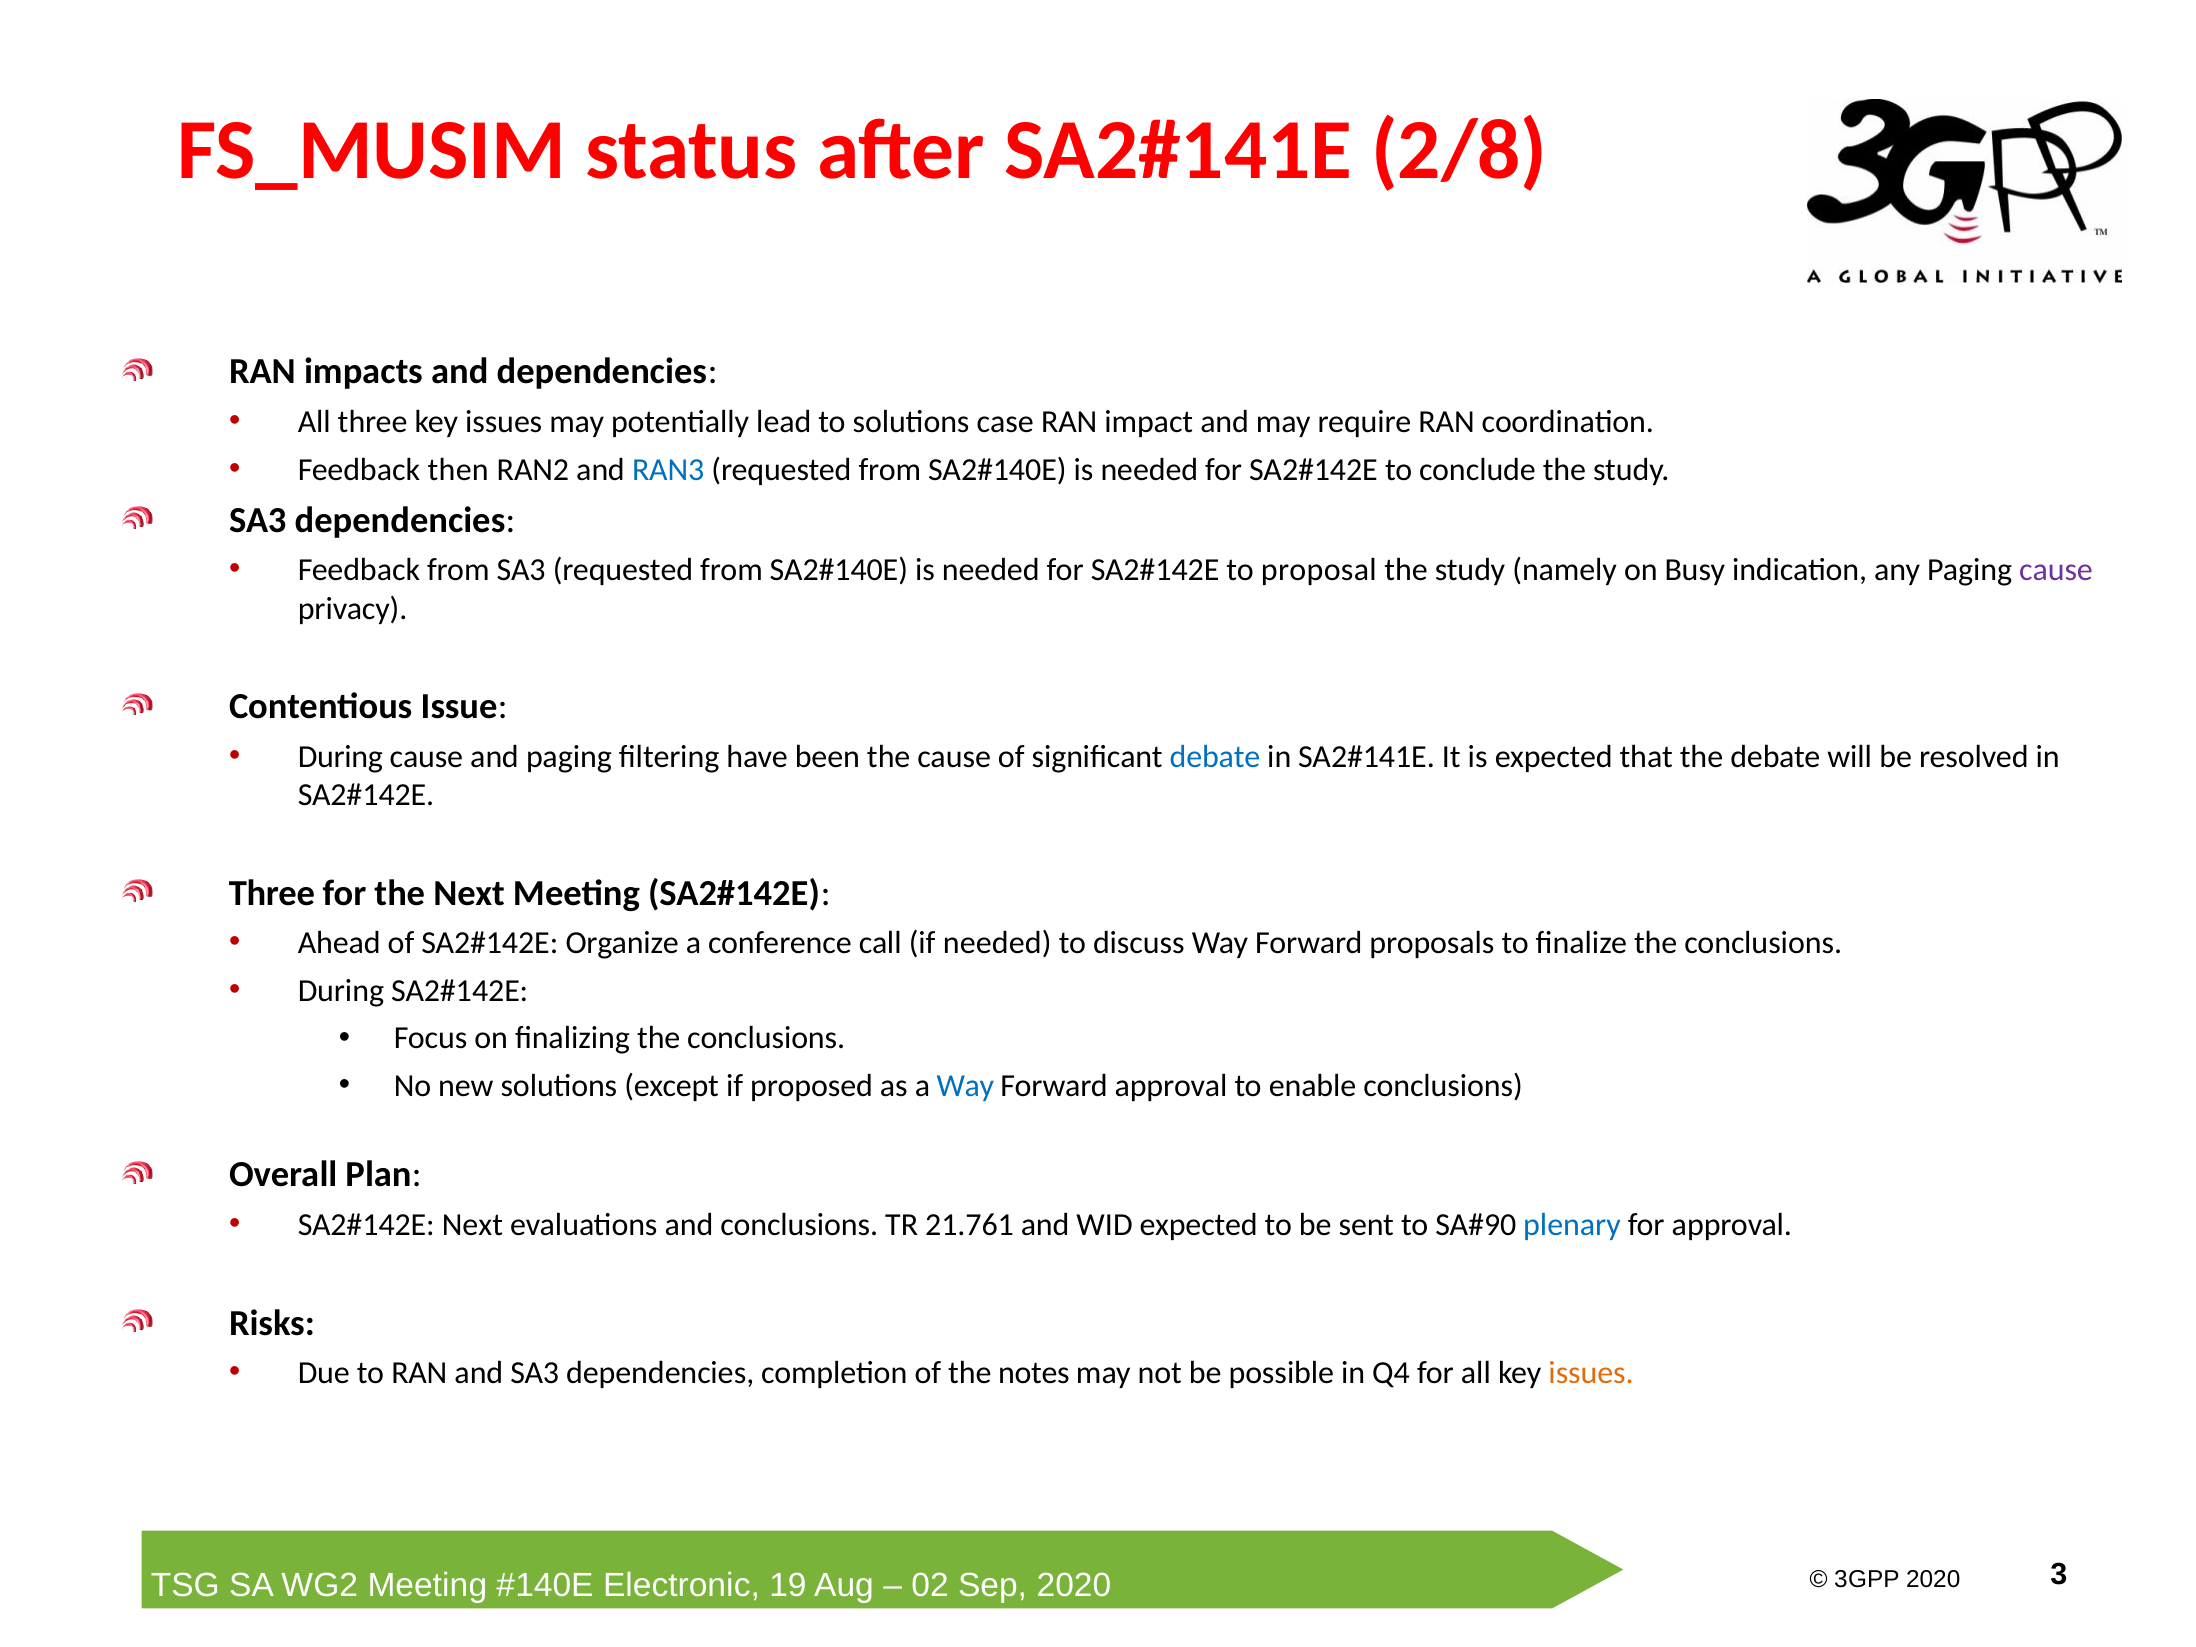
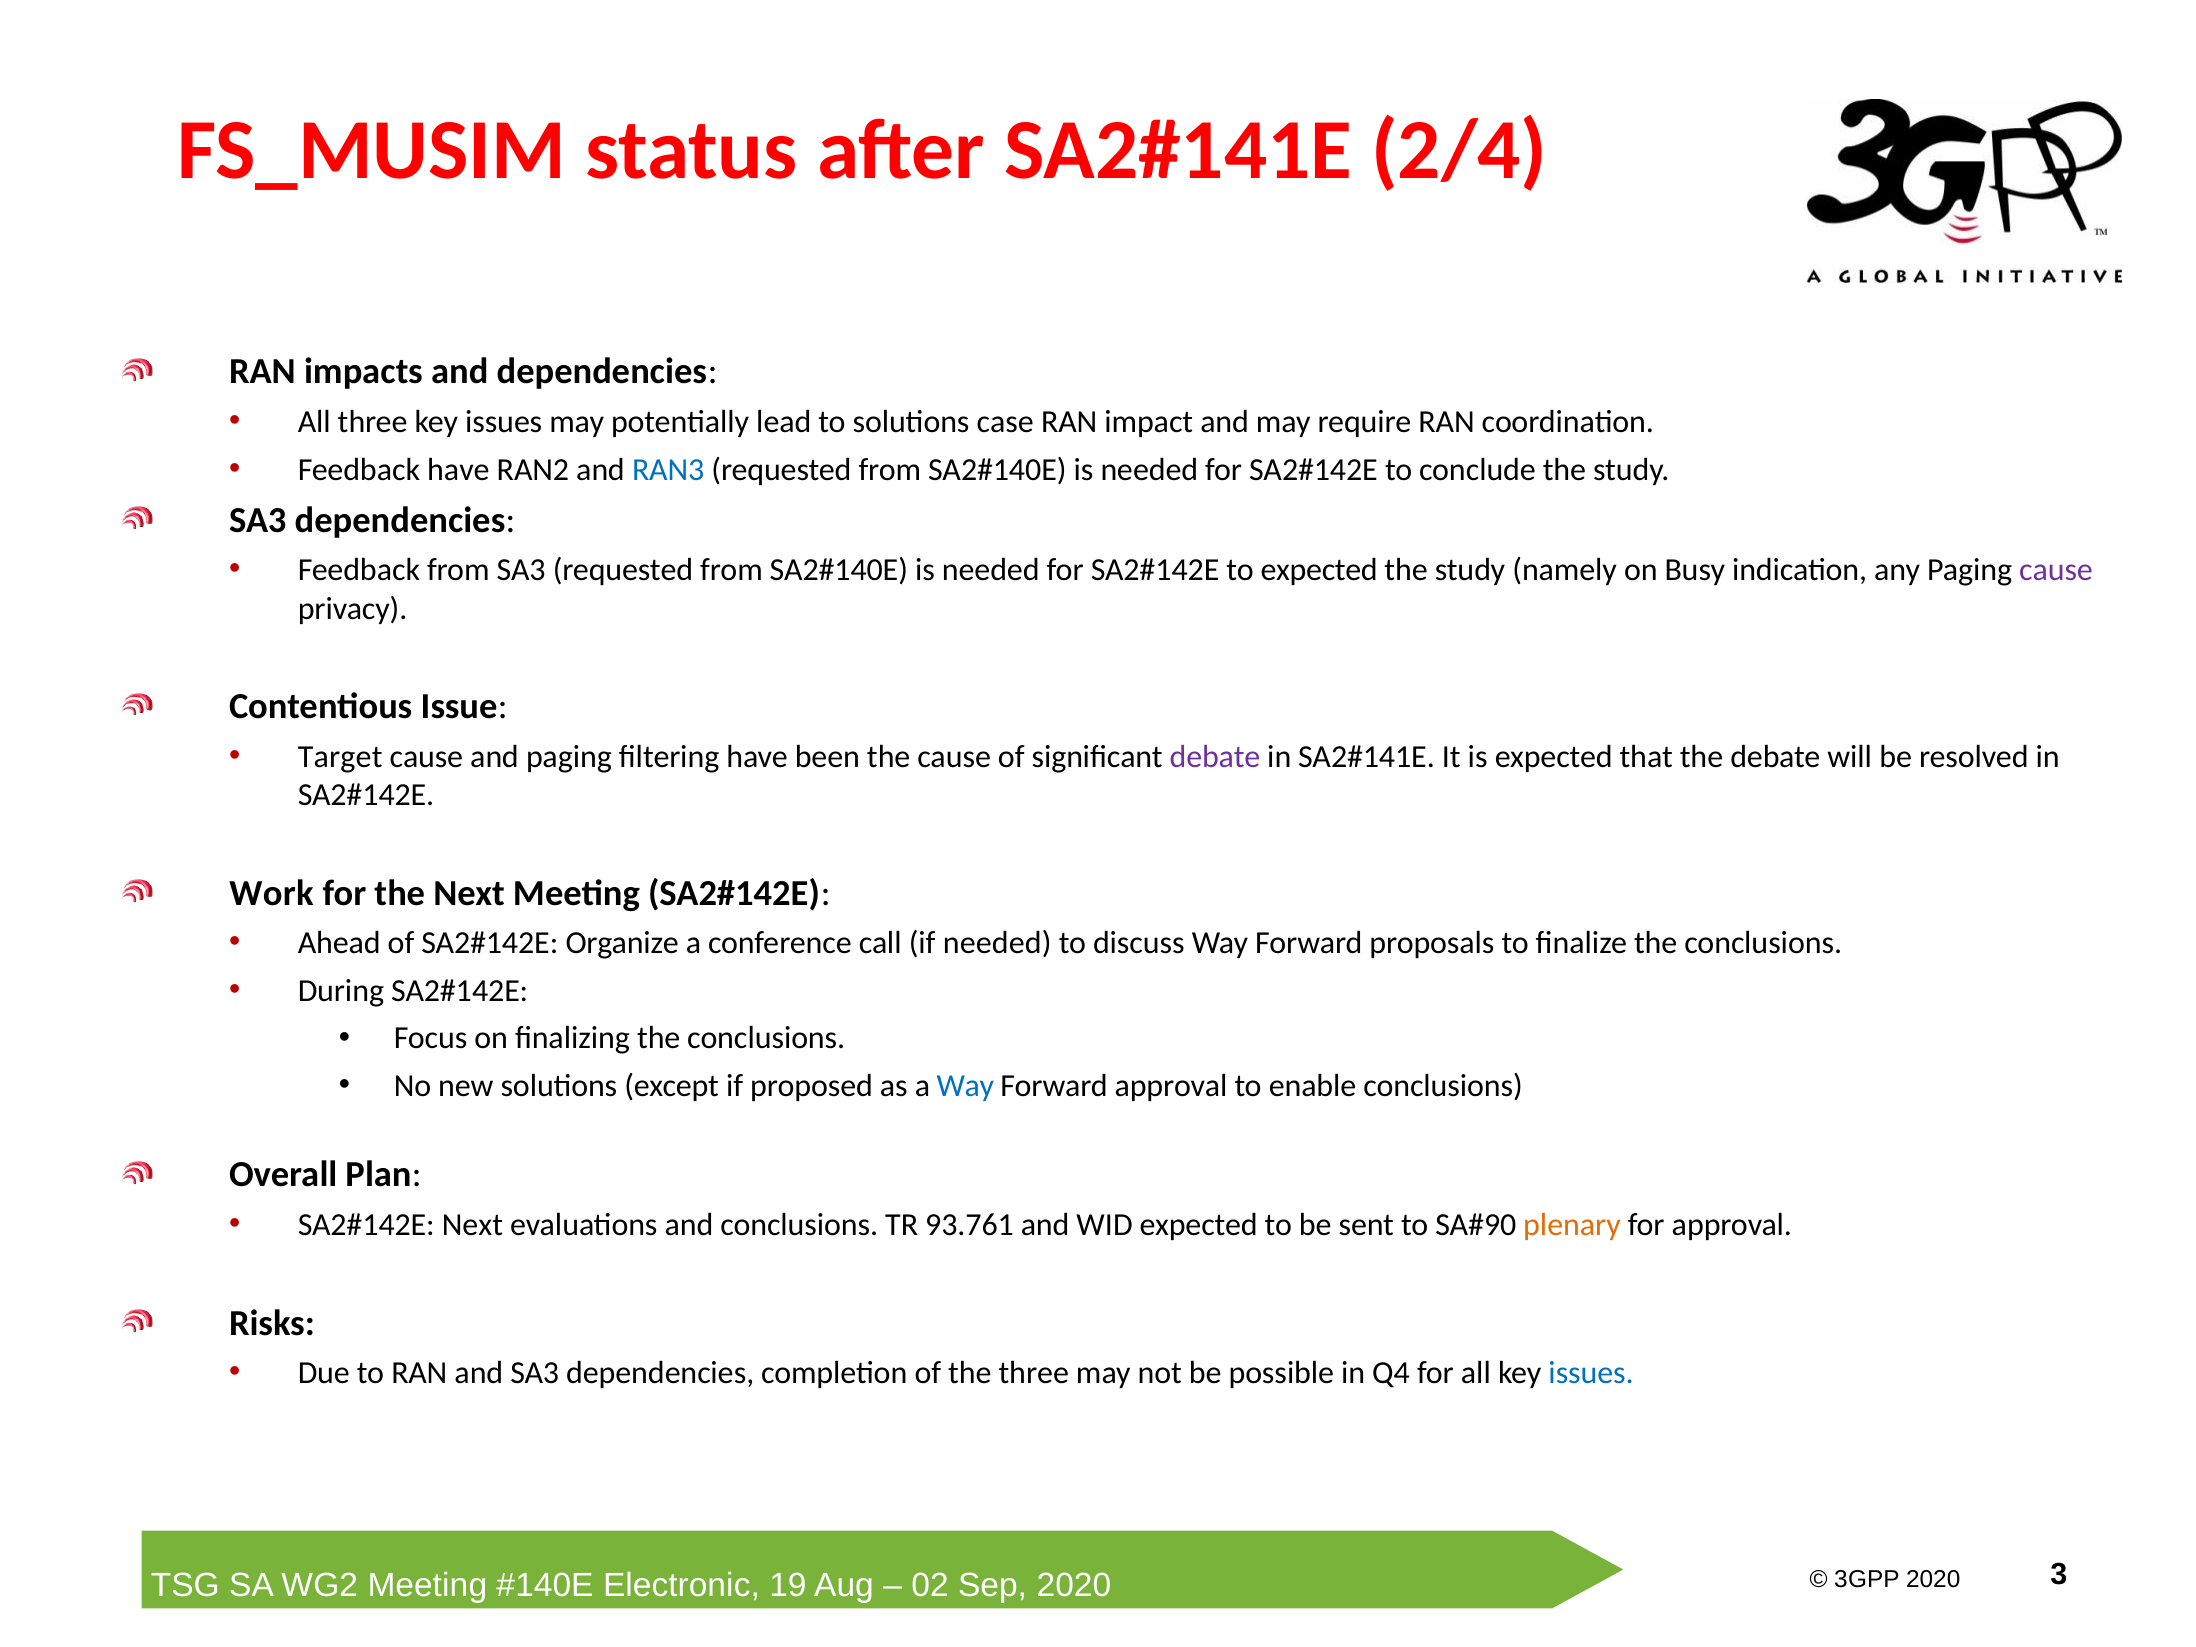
2/8: 2/8 -> 2/4
Feedback then: then -> have
to proposal: proposal -> expected
During at (340, 757): During -> Target
debate at (1215, 757) colour: blue -> purple
Three at (272, 893): Three -> Work
21.761: 21.761 -> 93.761
plenary colour: blue -> orange
the notes: notes -> three
issues at (1591, 1373) colour: orange -> blue
